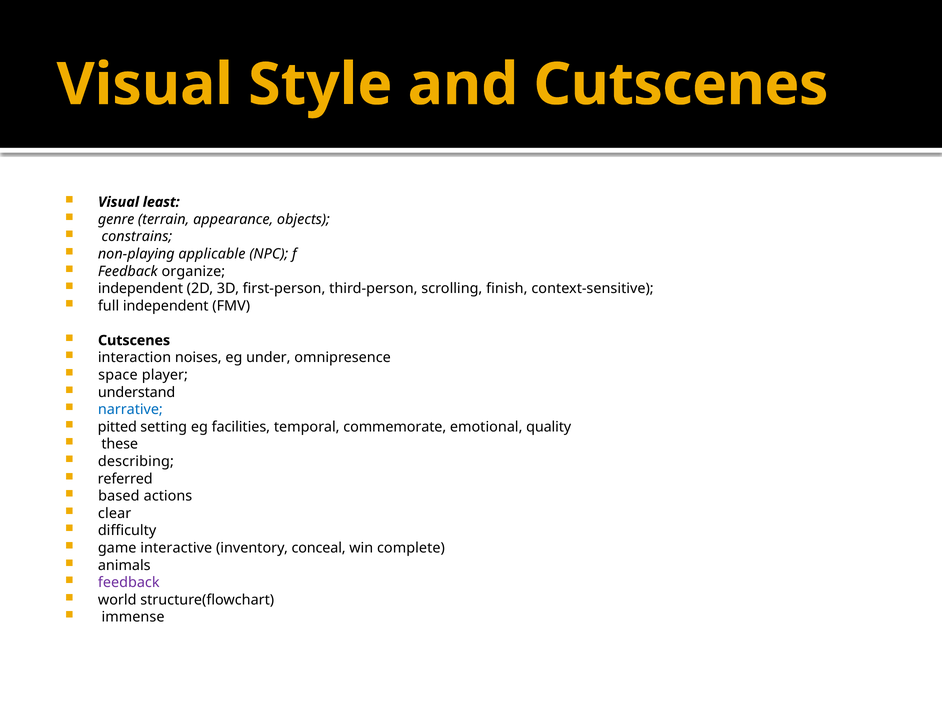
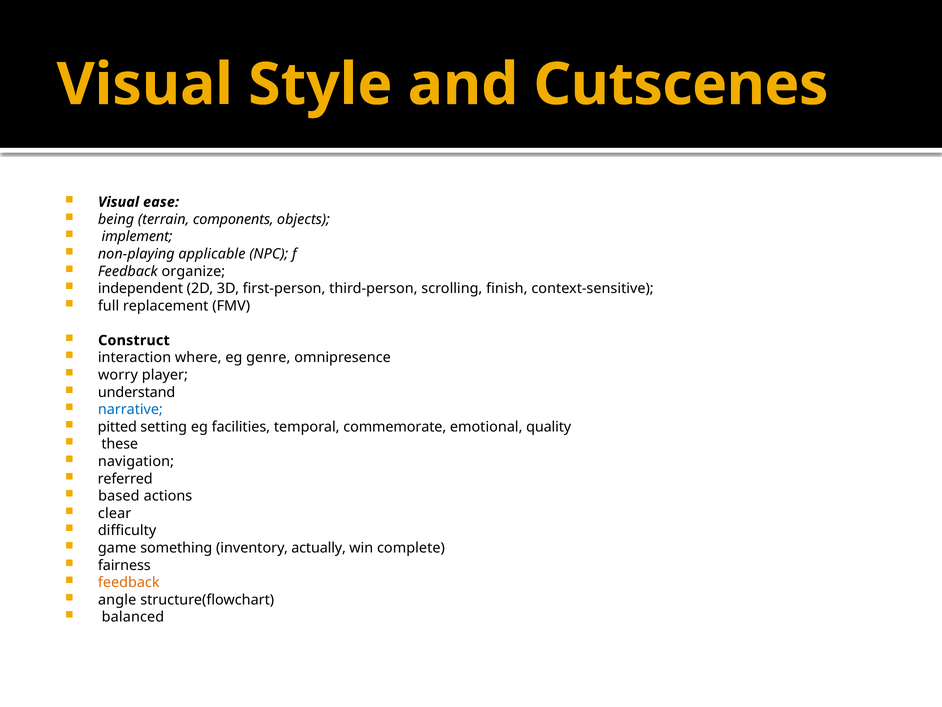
least: least -> ease
genre: genre -> being
appearance: appearance -> components
constrains: constrains -> implement
full independent: independent -> replacement
Cutscenes at (134, 340): Cutscenes -> Construct
noises: noises -> where
under: under -> genre
space: space -> worry
describing: describing -> navigation
interactive: interactive -> something
conceal: conceal -> actually
animals: animals -> fairness
feedback at (129, 582) colour: purple -> orange
world: world -> angle
immense: immense -> balanced
